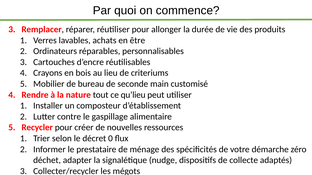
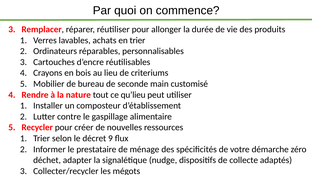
en être: être -> trier
0: 0 -> 9
